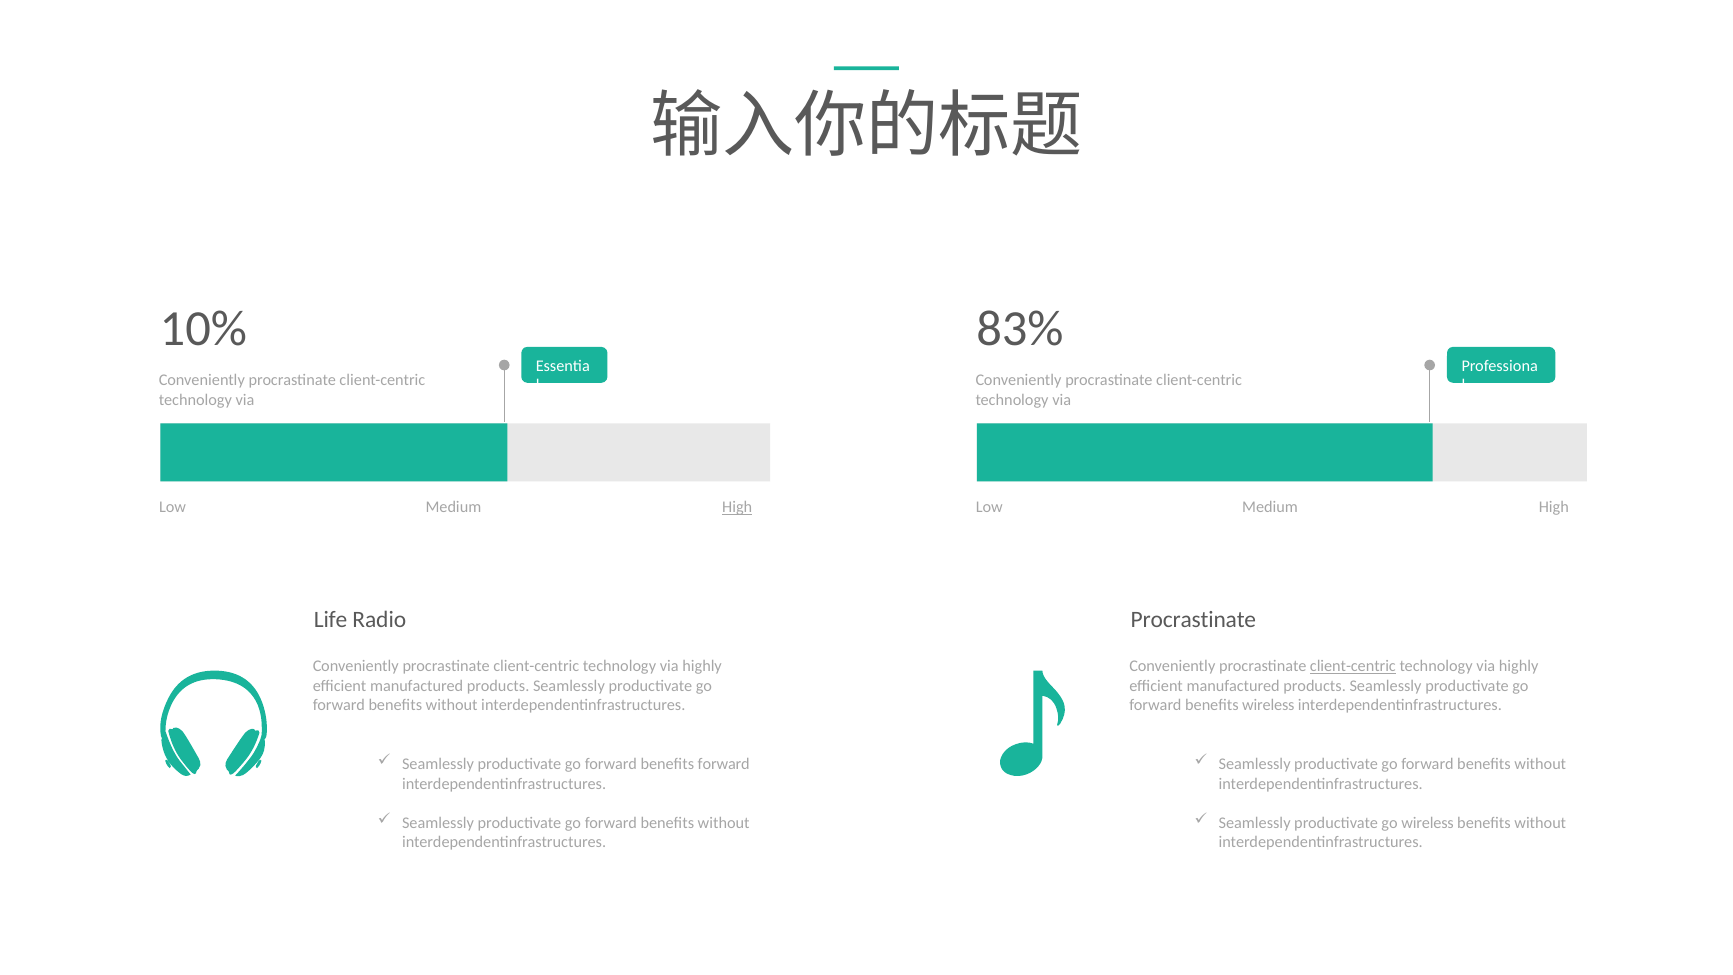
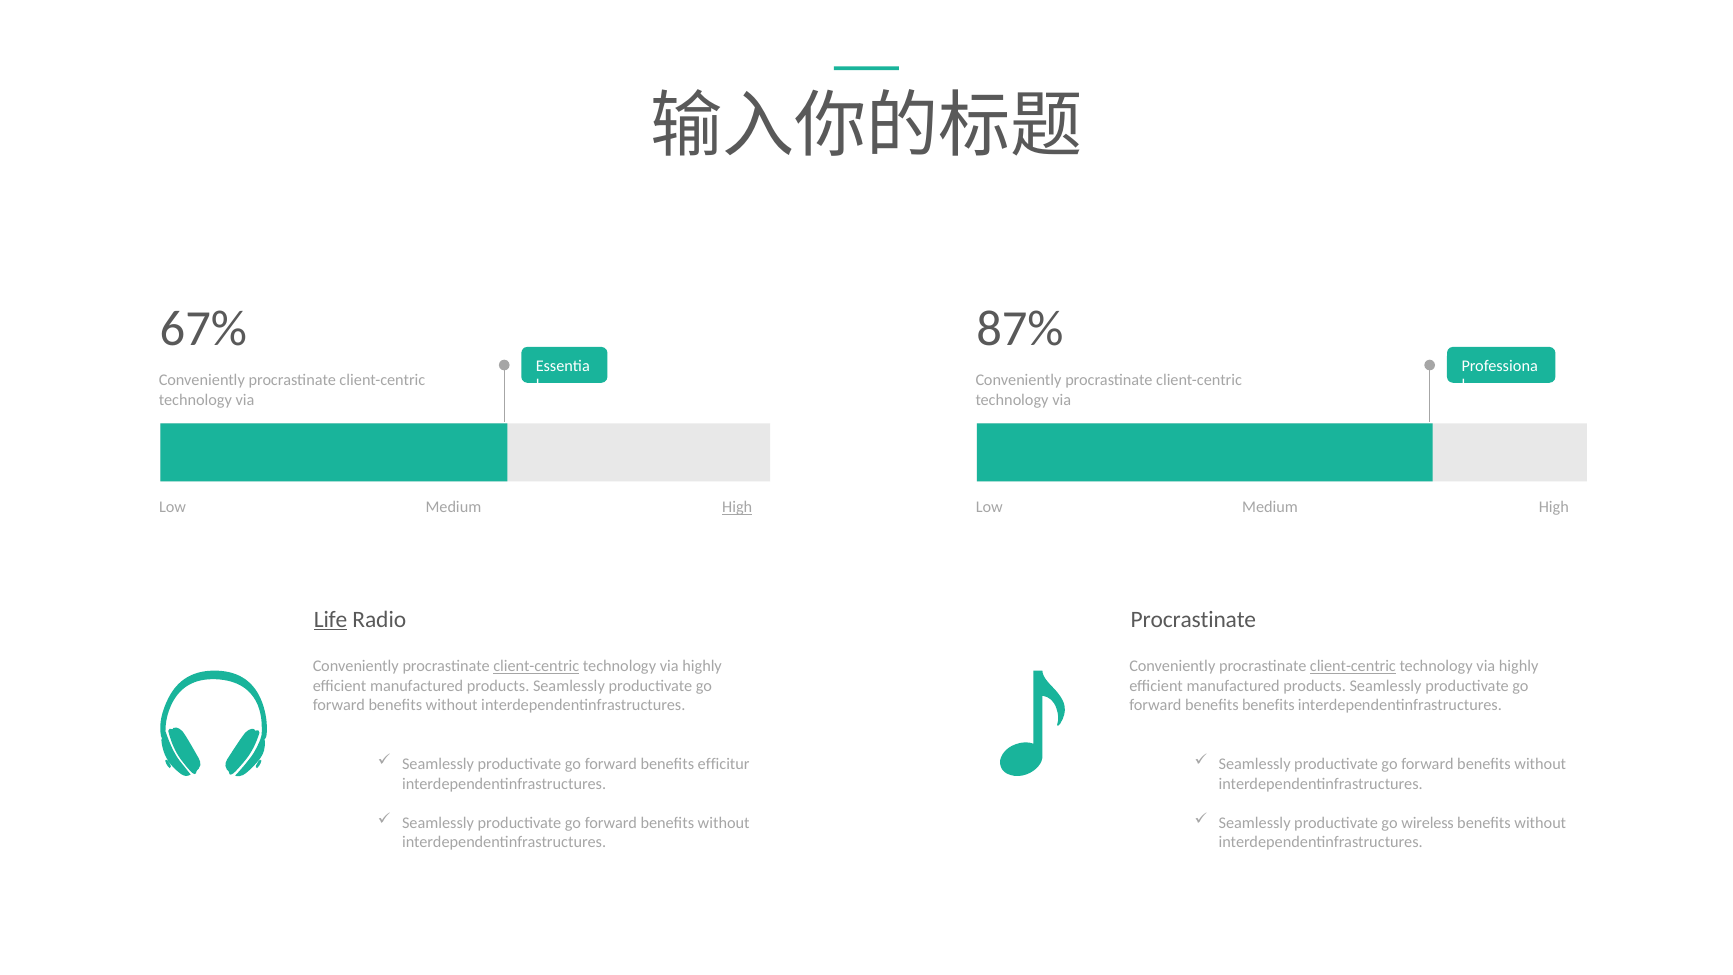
10%: 10% -> 67%
83%: 83% -> 87%
Life underline: none -> present
client-centric at (536, 666) underline: none -> present
benefits wireless: wireless -> benefits
benefits forward: forward -> efficitur
